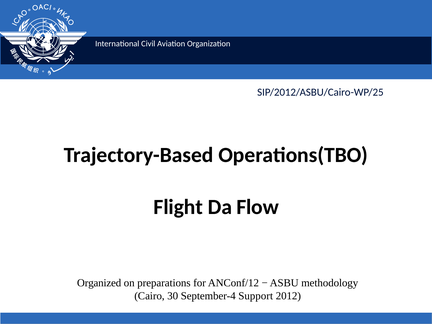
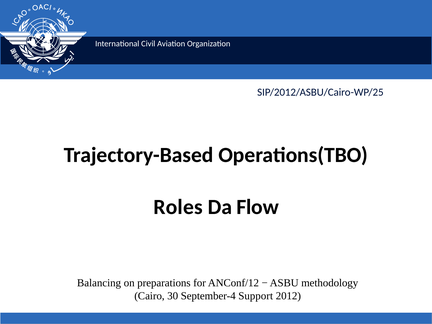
Flight: Flight -> Roles
Organized: Organized -> Balancing
